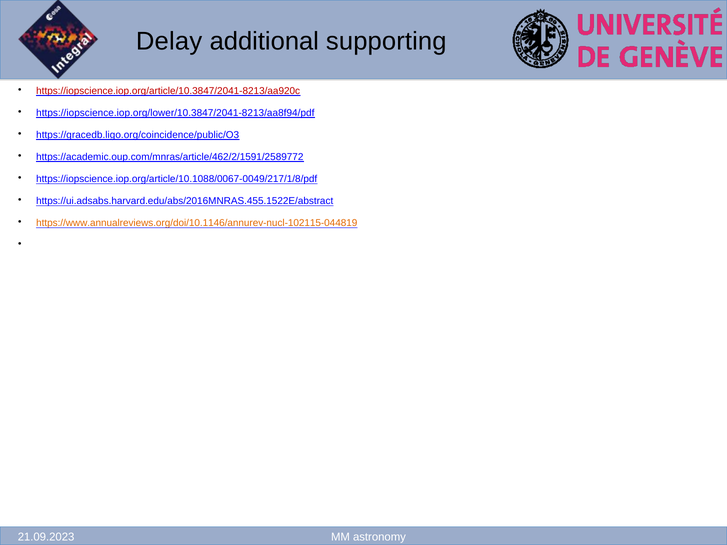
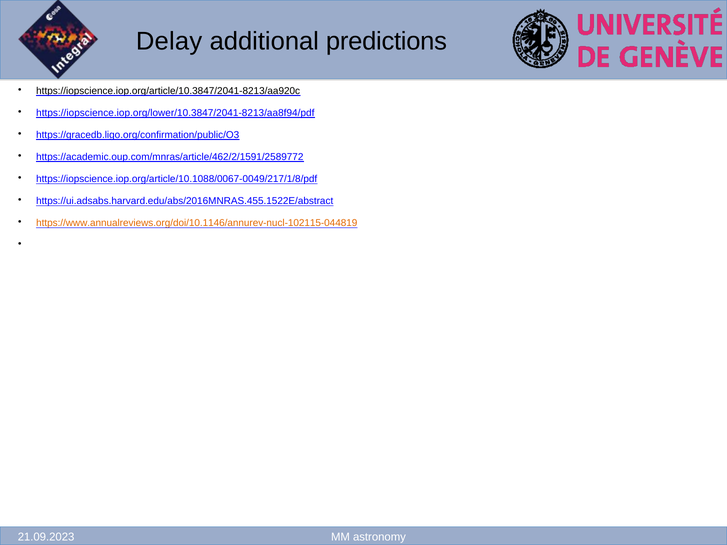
supporting: supporting -> predictions
https://iopscience.iop.org/article/10.3847/2041-8213/aa920c colour: red -> black
https://gracedb.ligo.org/coincidence/public/O3: https://gracedb.ligo.org/coincidence/public/O3 -> https://gracedb.ligo.org/confirmation/public/O3
